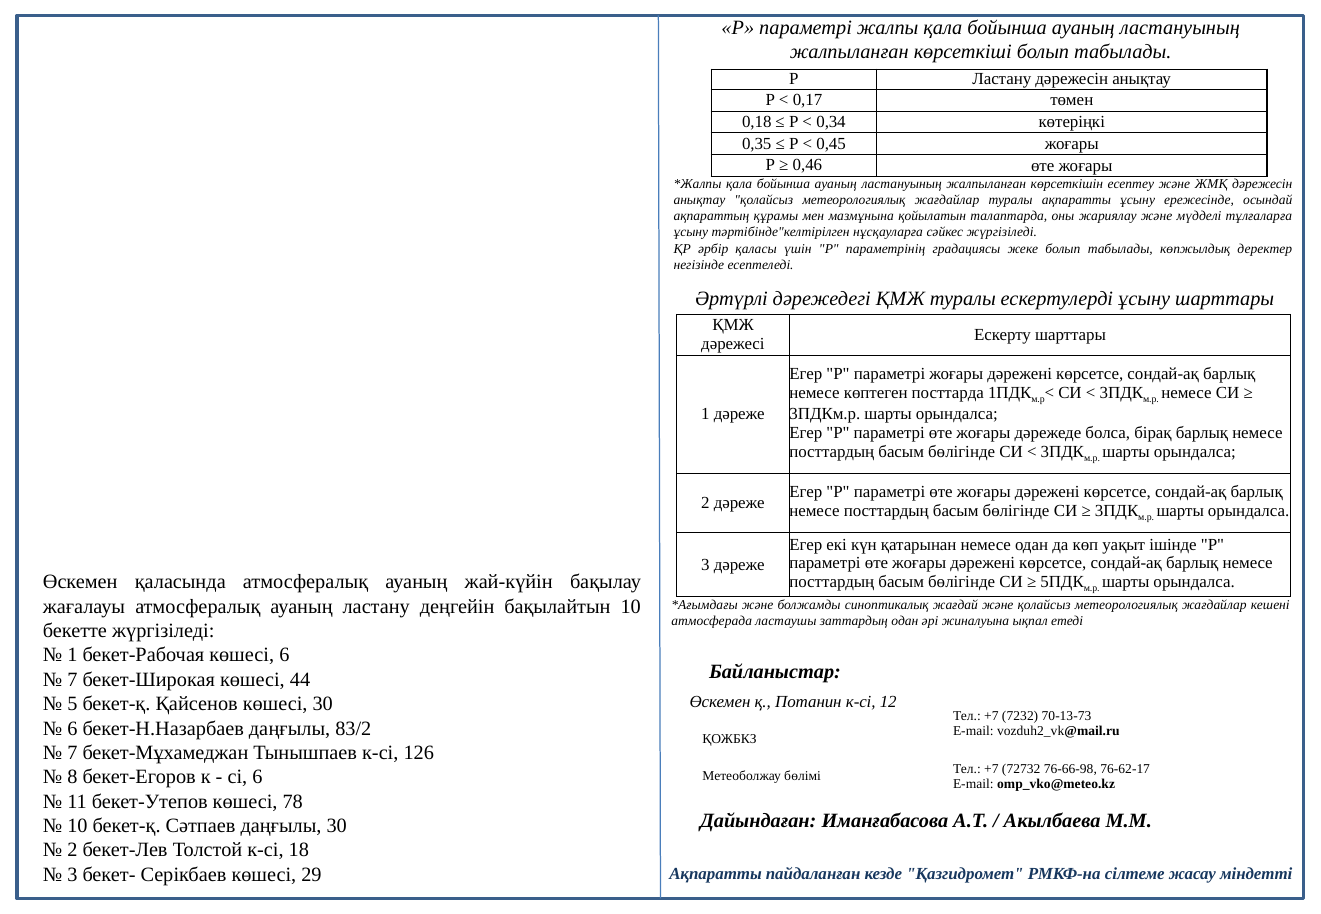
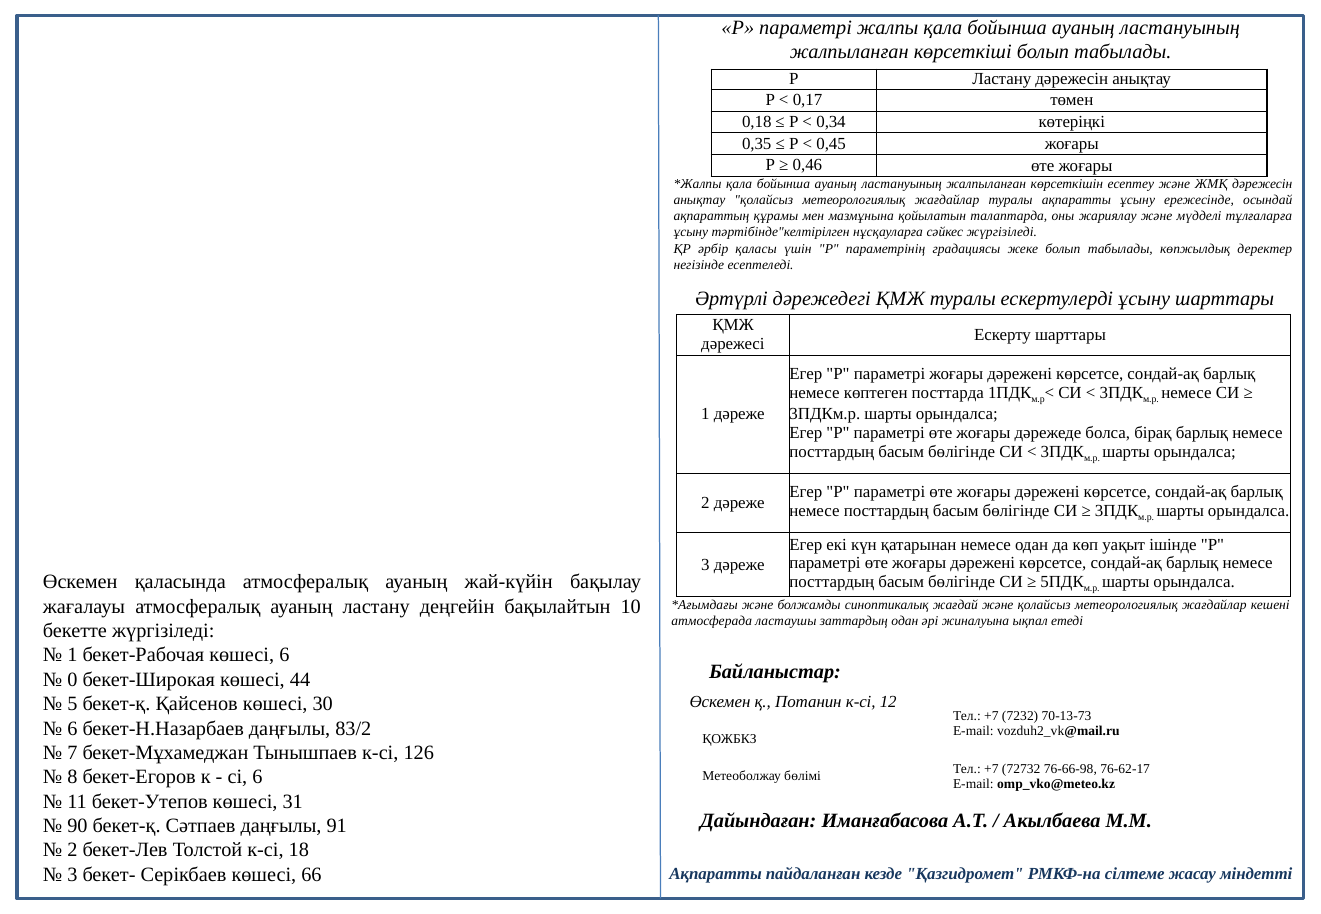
7 at (72, 680): 7 -> 0
78: 78 -> 31
10 at (77, 826): 10 -> 90
даңғылы 30: 30 -> 91
29: 29 -> 66
